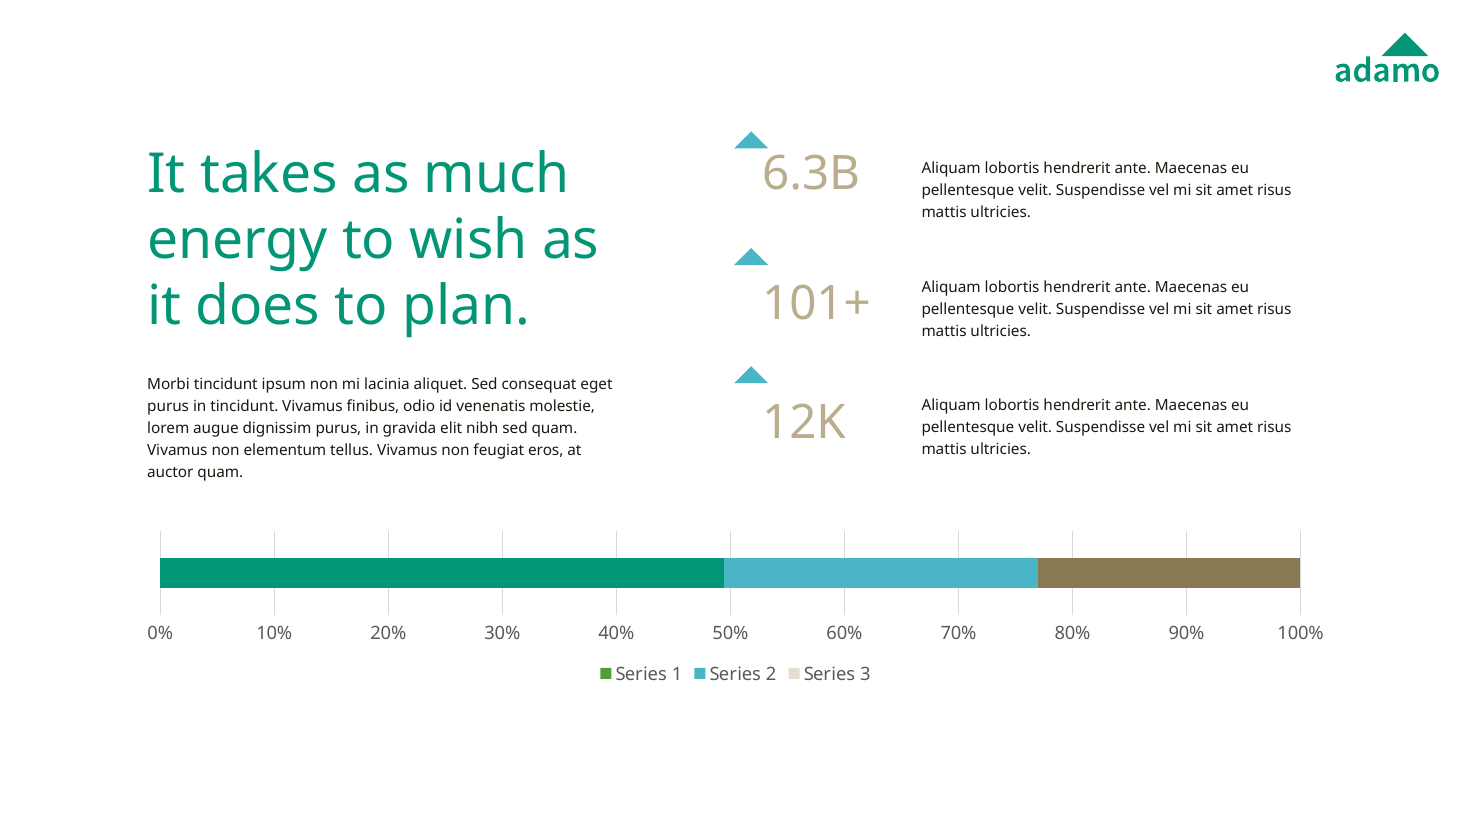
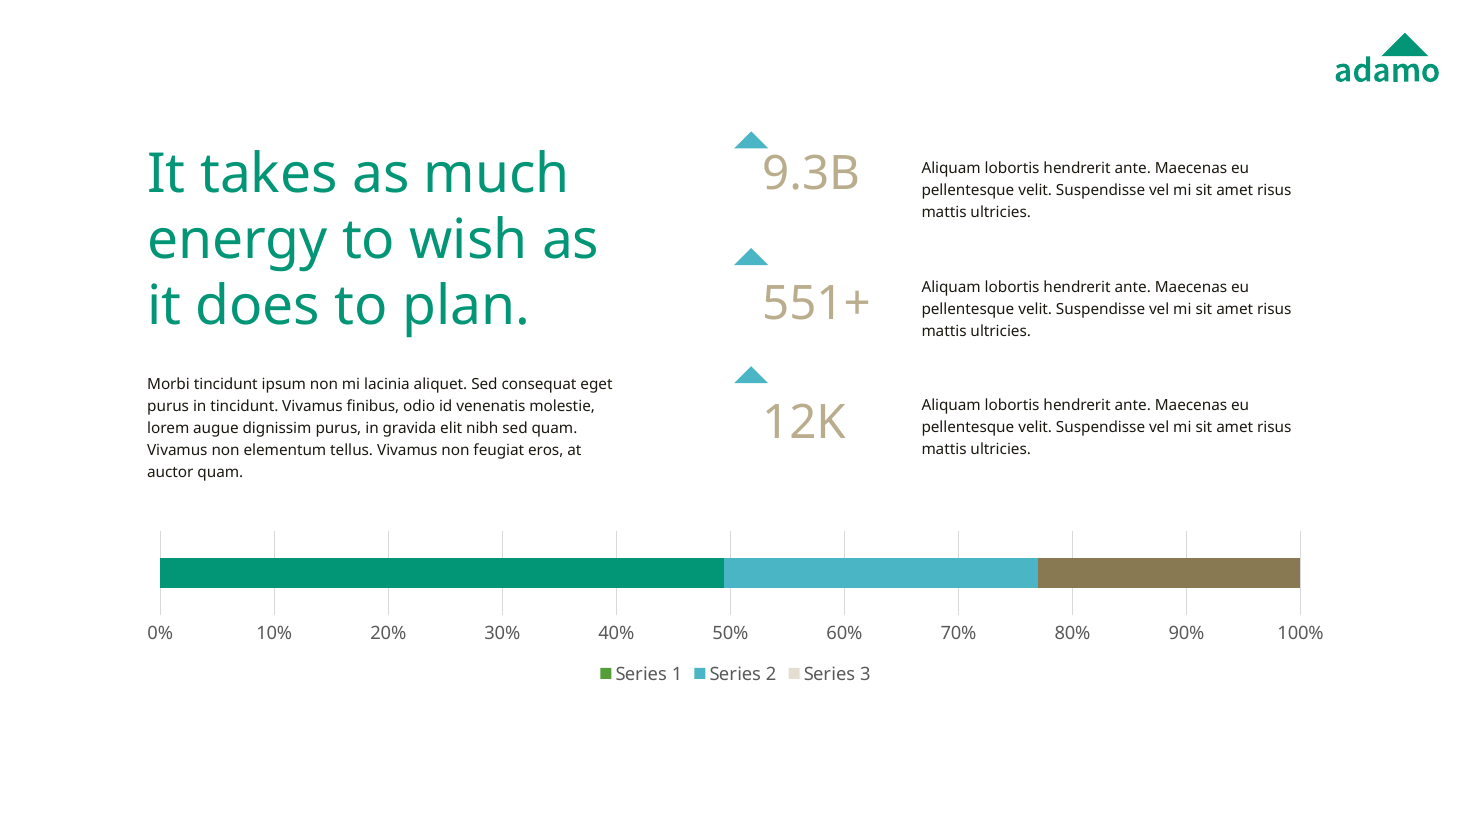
6.3B: 6.3B -> 9.3B
101+: 101+ -> 551+
